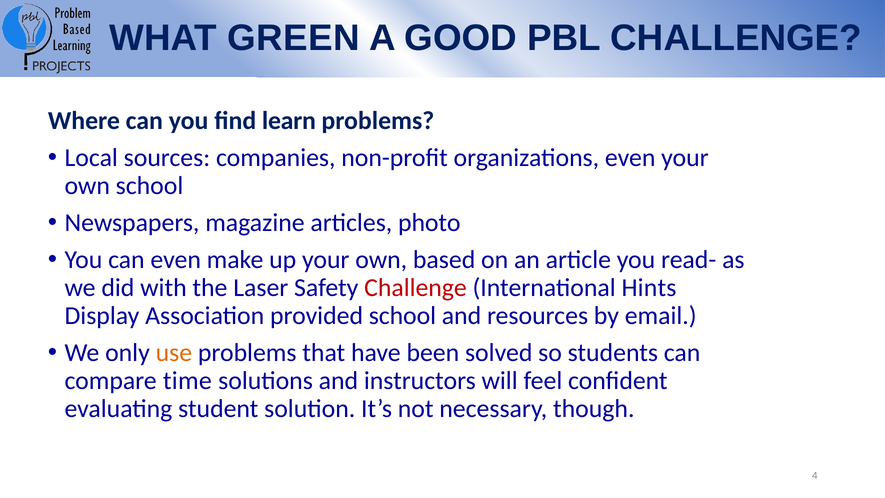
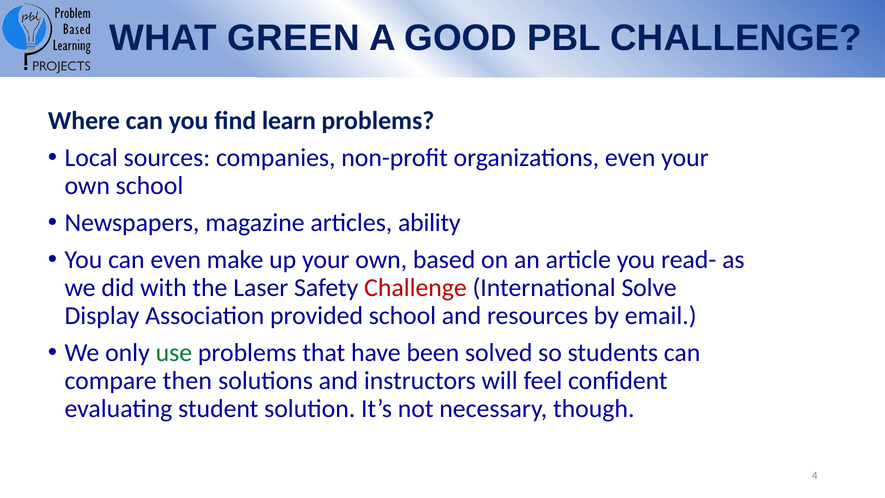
photo: photo -> ability
Hints: Hints -> Solve
use colour: orange -> green
time: time -> then
